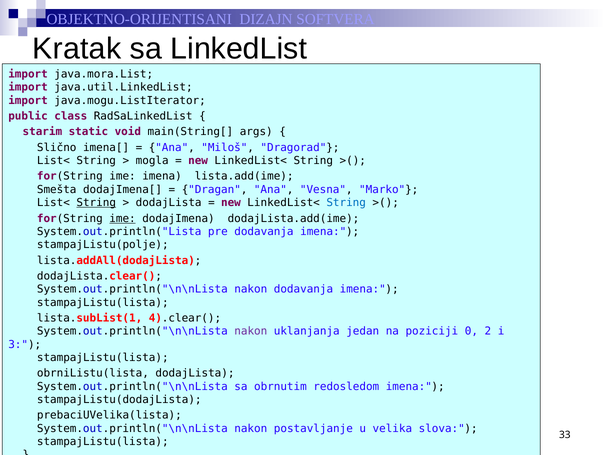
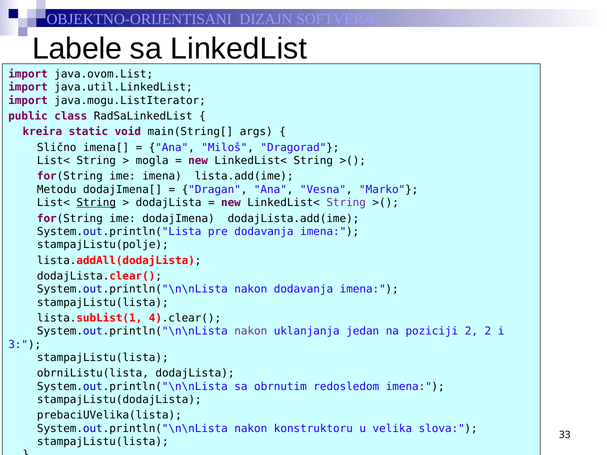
Kratak: Kratak -> Labele
java.mora.List: java.mora.List -> java.ovom.List
starim: starim -> kreira
Smešta: Smešta -> Metodu
String at (346, 203) colour: blue -> purple
ime at (123, 219) underline: present -> none
poziciji 0: 0 -> 2
postavljanje: postavljanje -> konstruktoru
